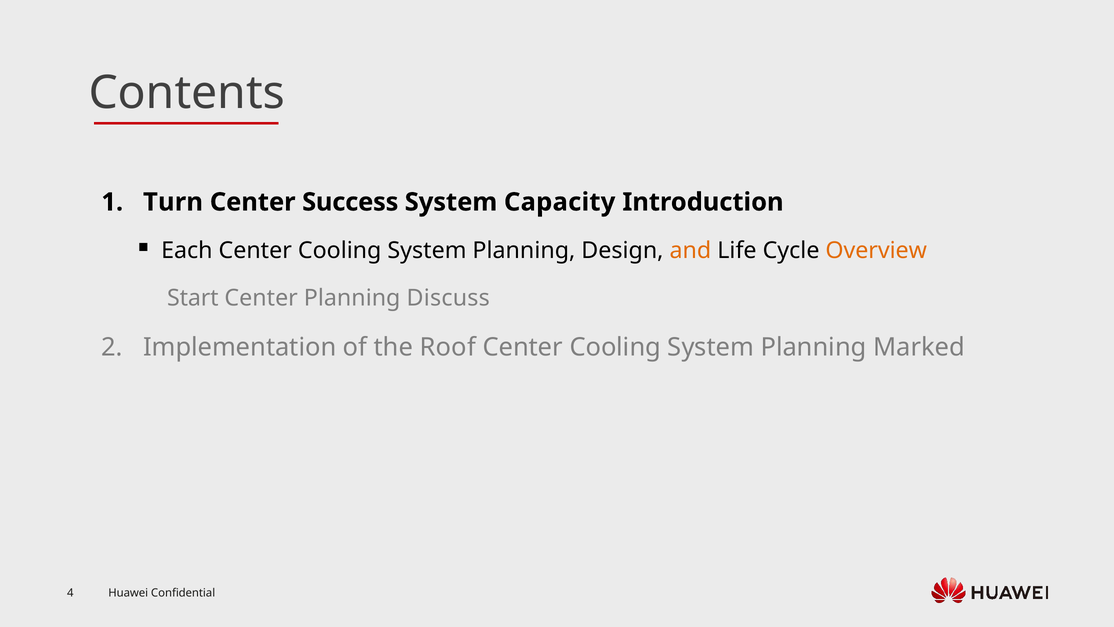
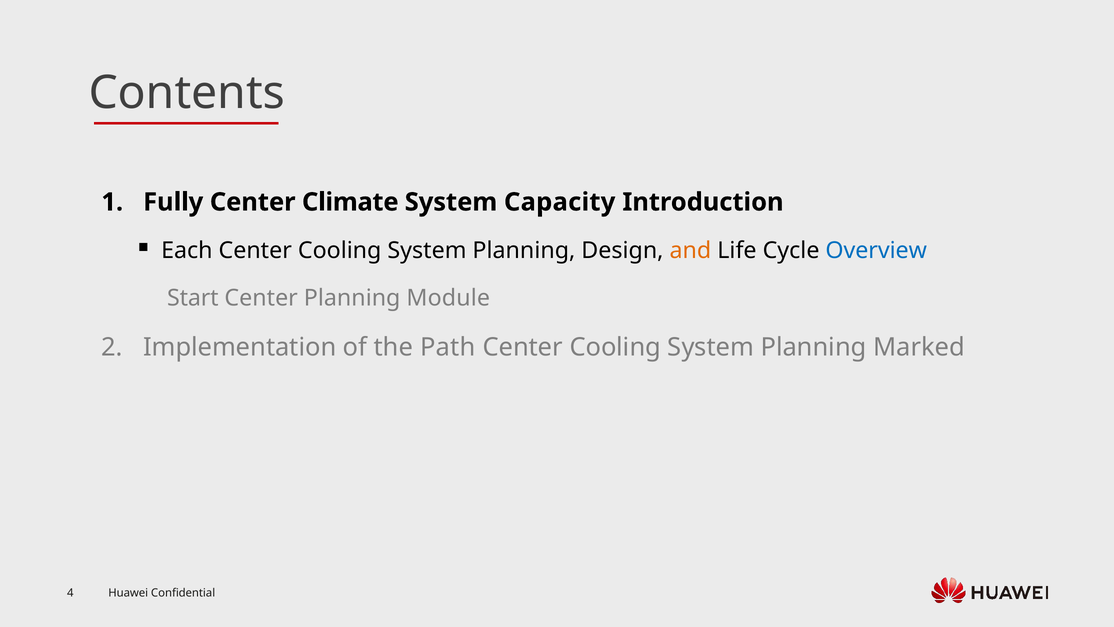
Turn: Turn -> Fully
Success: Success -> Climate
Overview colour: orange -> blue
Discuss: Discuss -> Module
Roof: Roof -> Path
